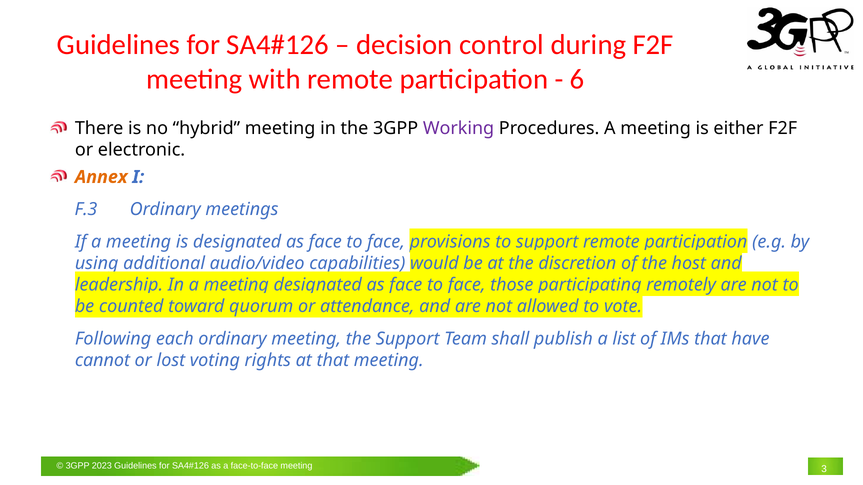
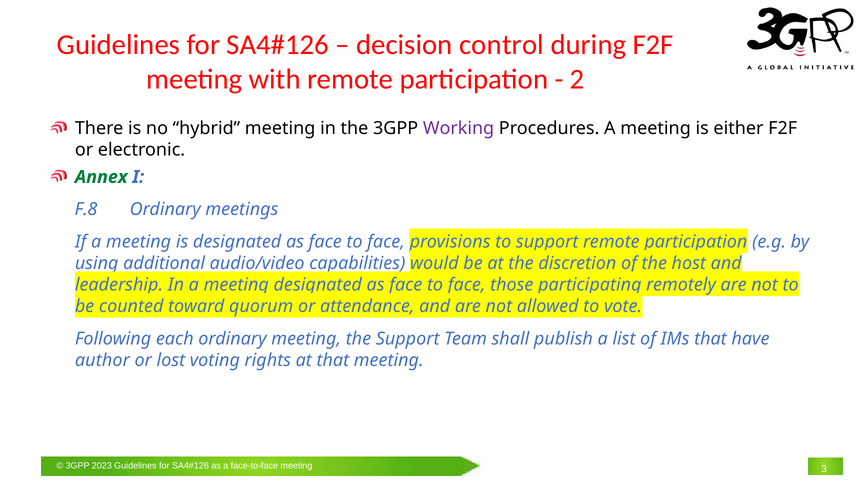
6: 6 -> 2
Annex colour: orange -> green
F.3: F.3 -> F.8
cannot: cannot -> author
